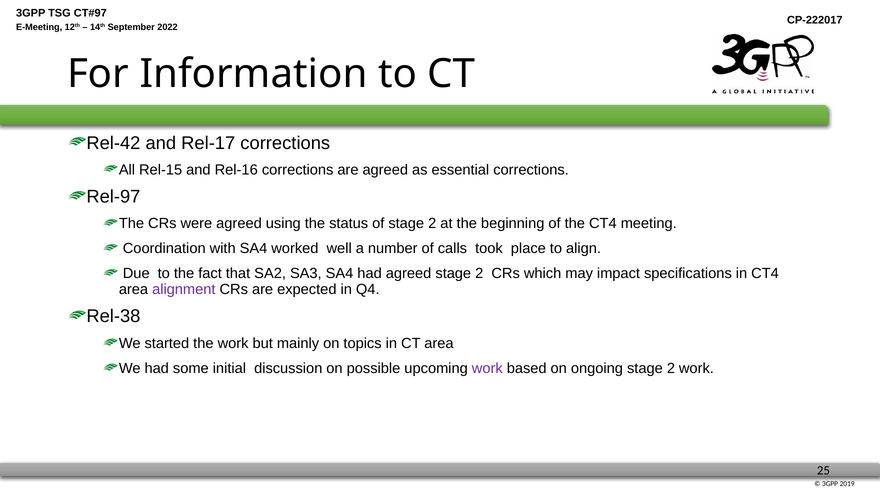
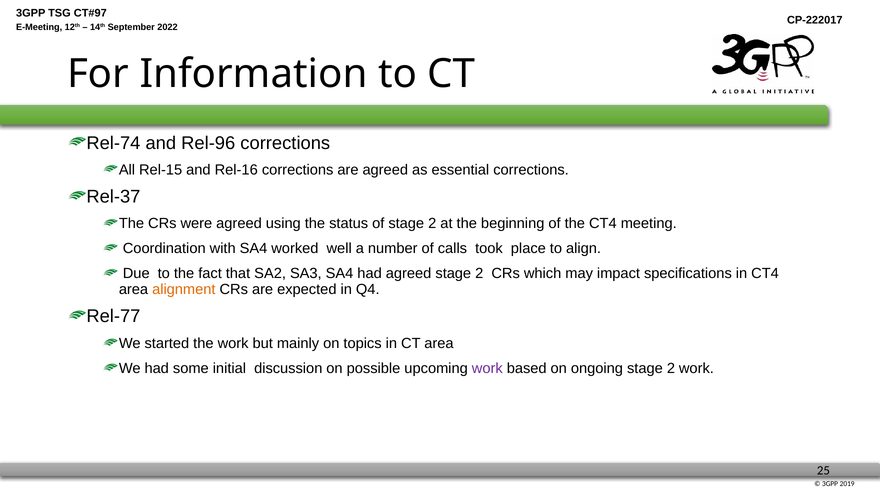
Rel-42: Rel-42 -> Rel-74
Rel-17: Rel-17 -> Rel-96
Rel-97: Rel-97 -> Rel-37
alignment colour: purple -> orange
Rel-38: Rel-38 -> Rel-77
